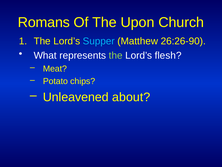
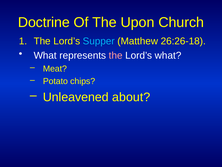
Romans: Romans -> Doctrine
26:26-90: 26:26-90 -> 26:26-18
the at (116, 55) colour: light green -> pink
Lord’s flesh: flesh -> what
